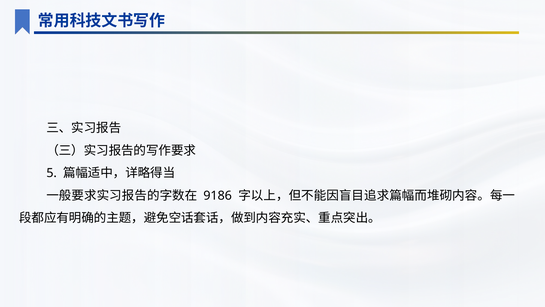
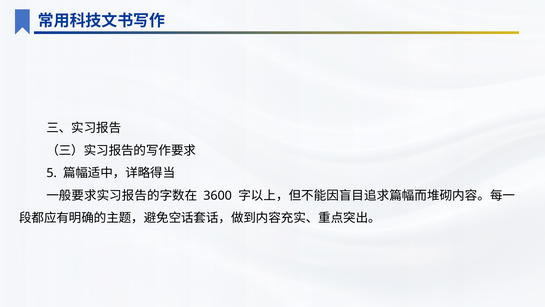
9186: 9186 -> 3600
